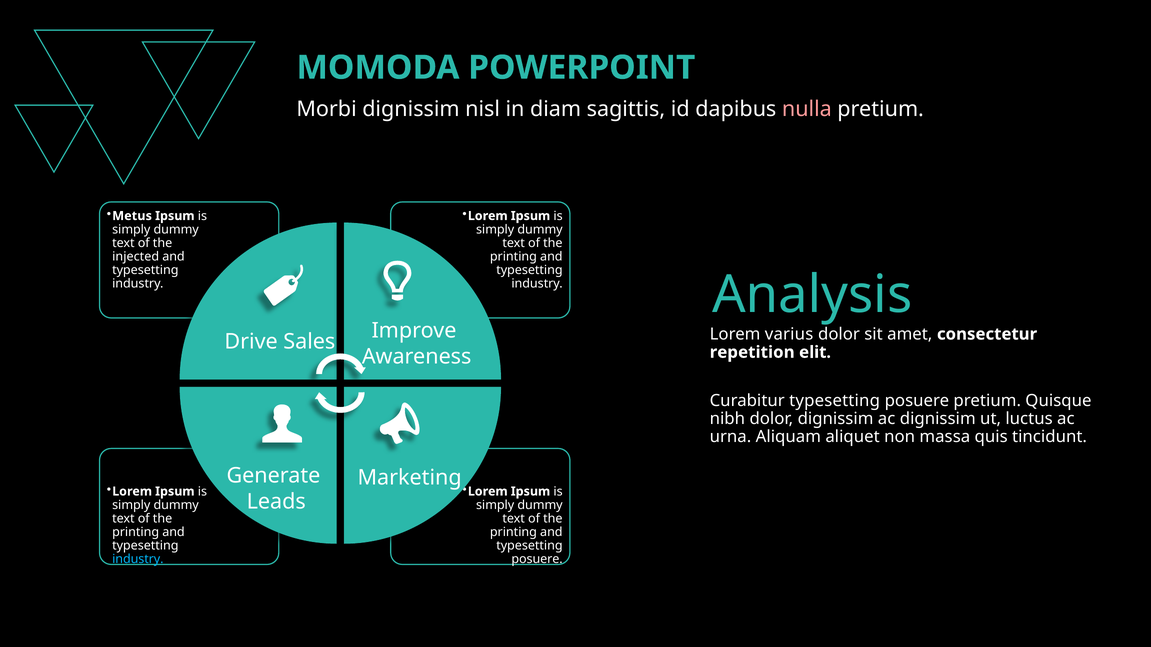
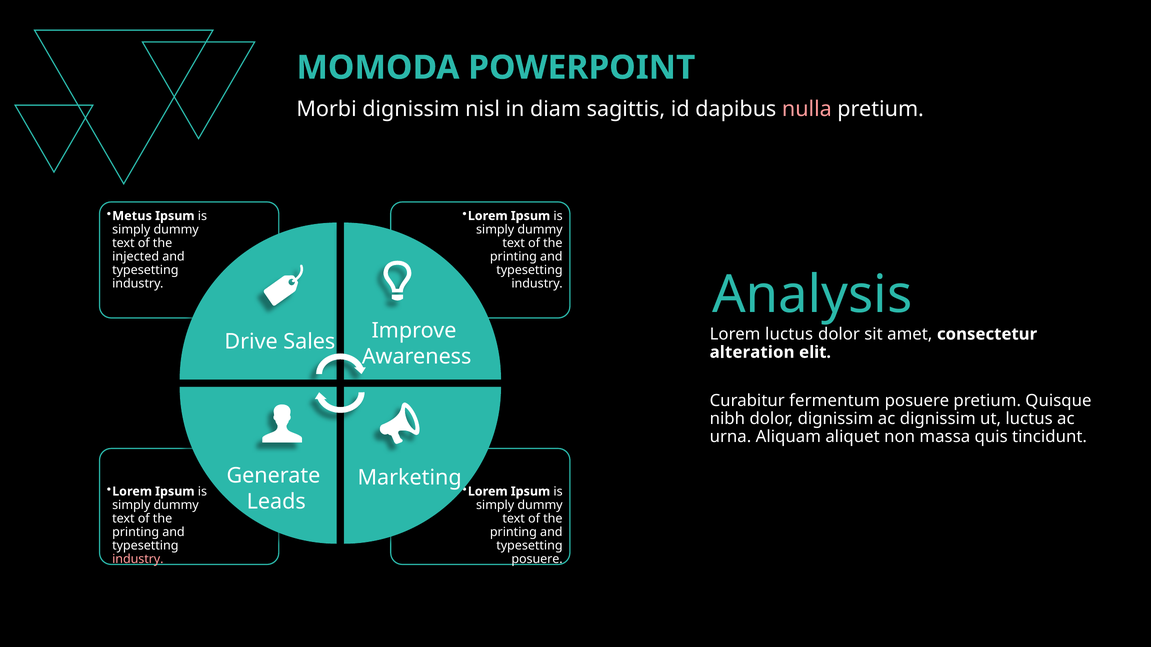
Lorem varius: varius -> luctus
repetition: repetition -> alteration
Curabitur typesetting: typesetting -> fermentum
industry at (138, 560) colour: light blue -> pink
